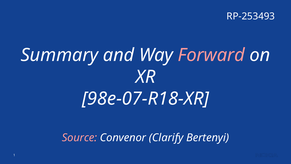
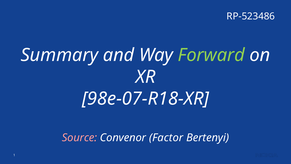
RP-253493: RP-253493 -> RP-523486
Forward colour: pink -> light green
Clarify: Clarify -> Factor
